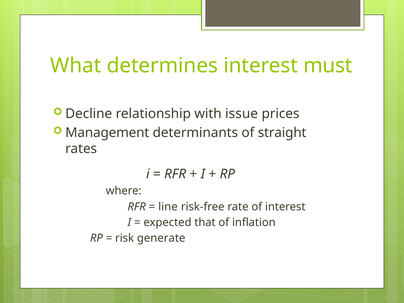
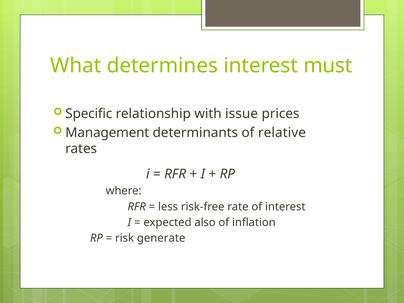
Decline: Decline -> Specific
straight: straight -> relative
line: line -> less
that: that -> also
